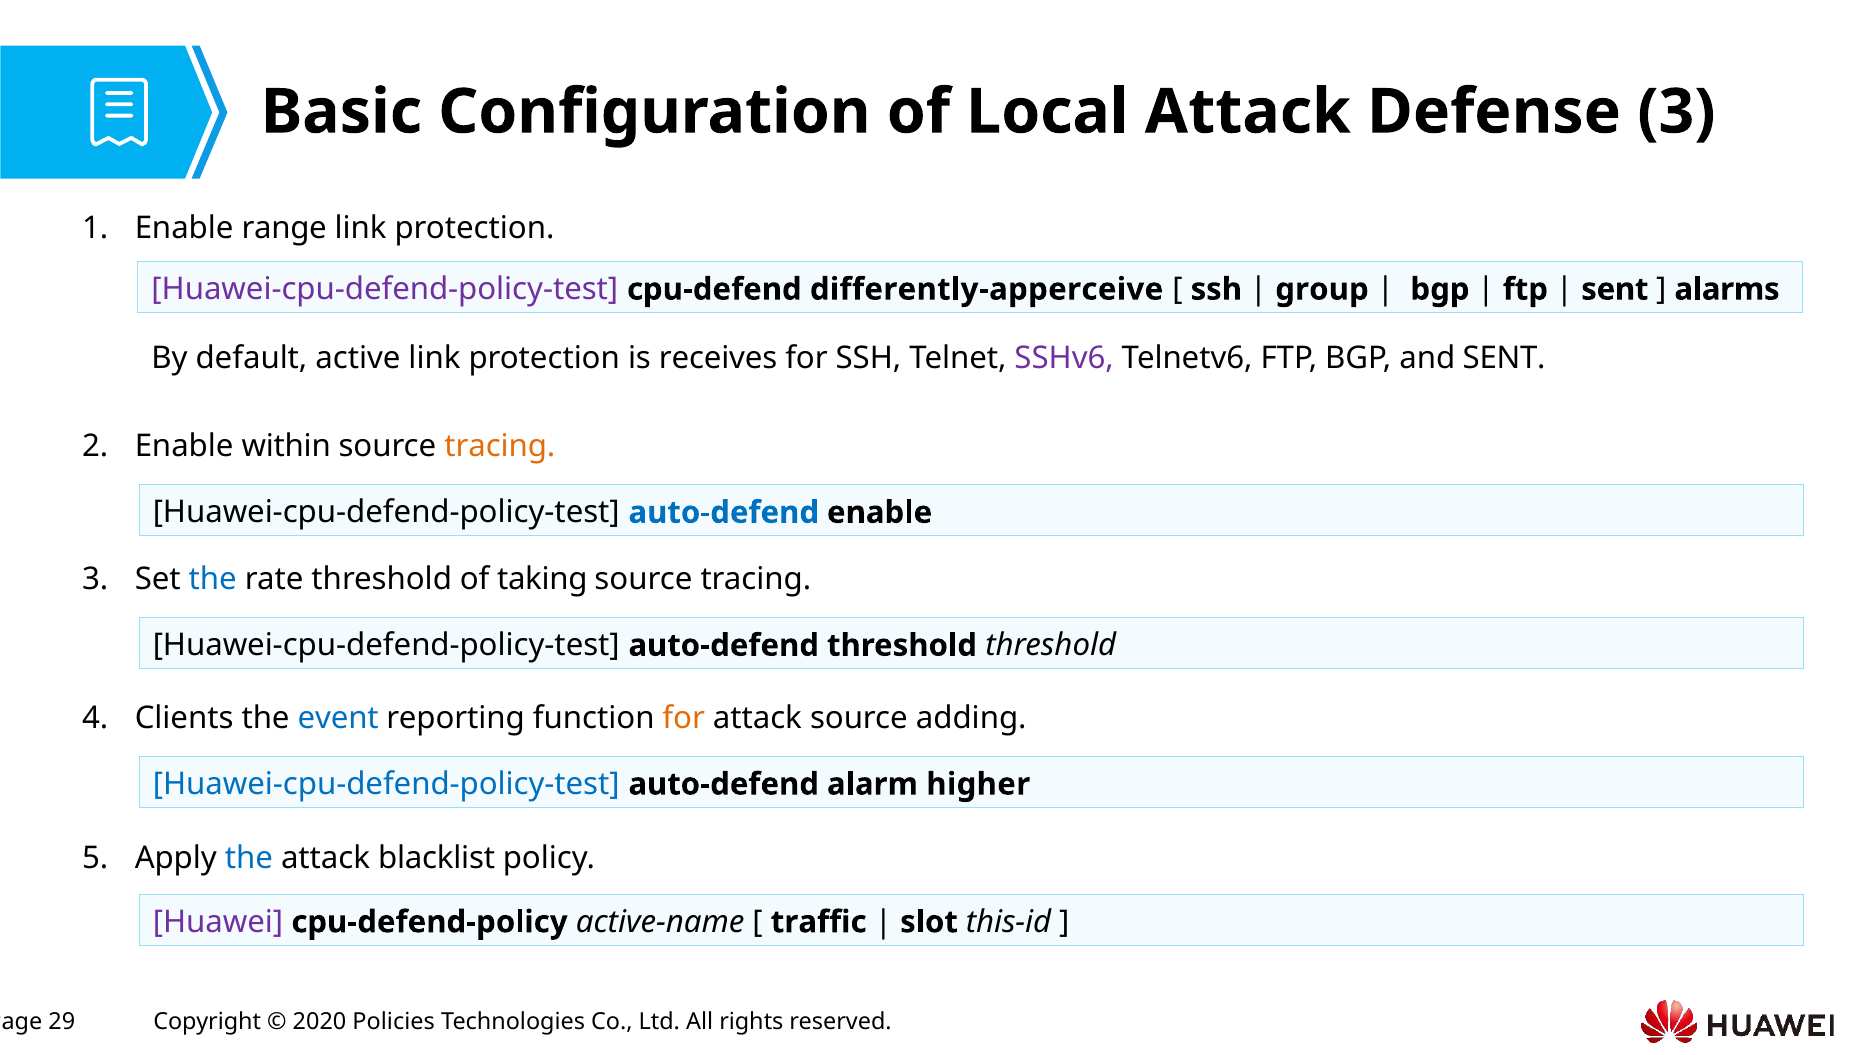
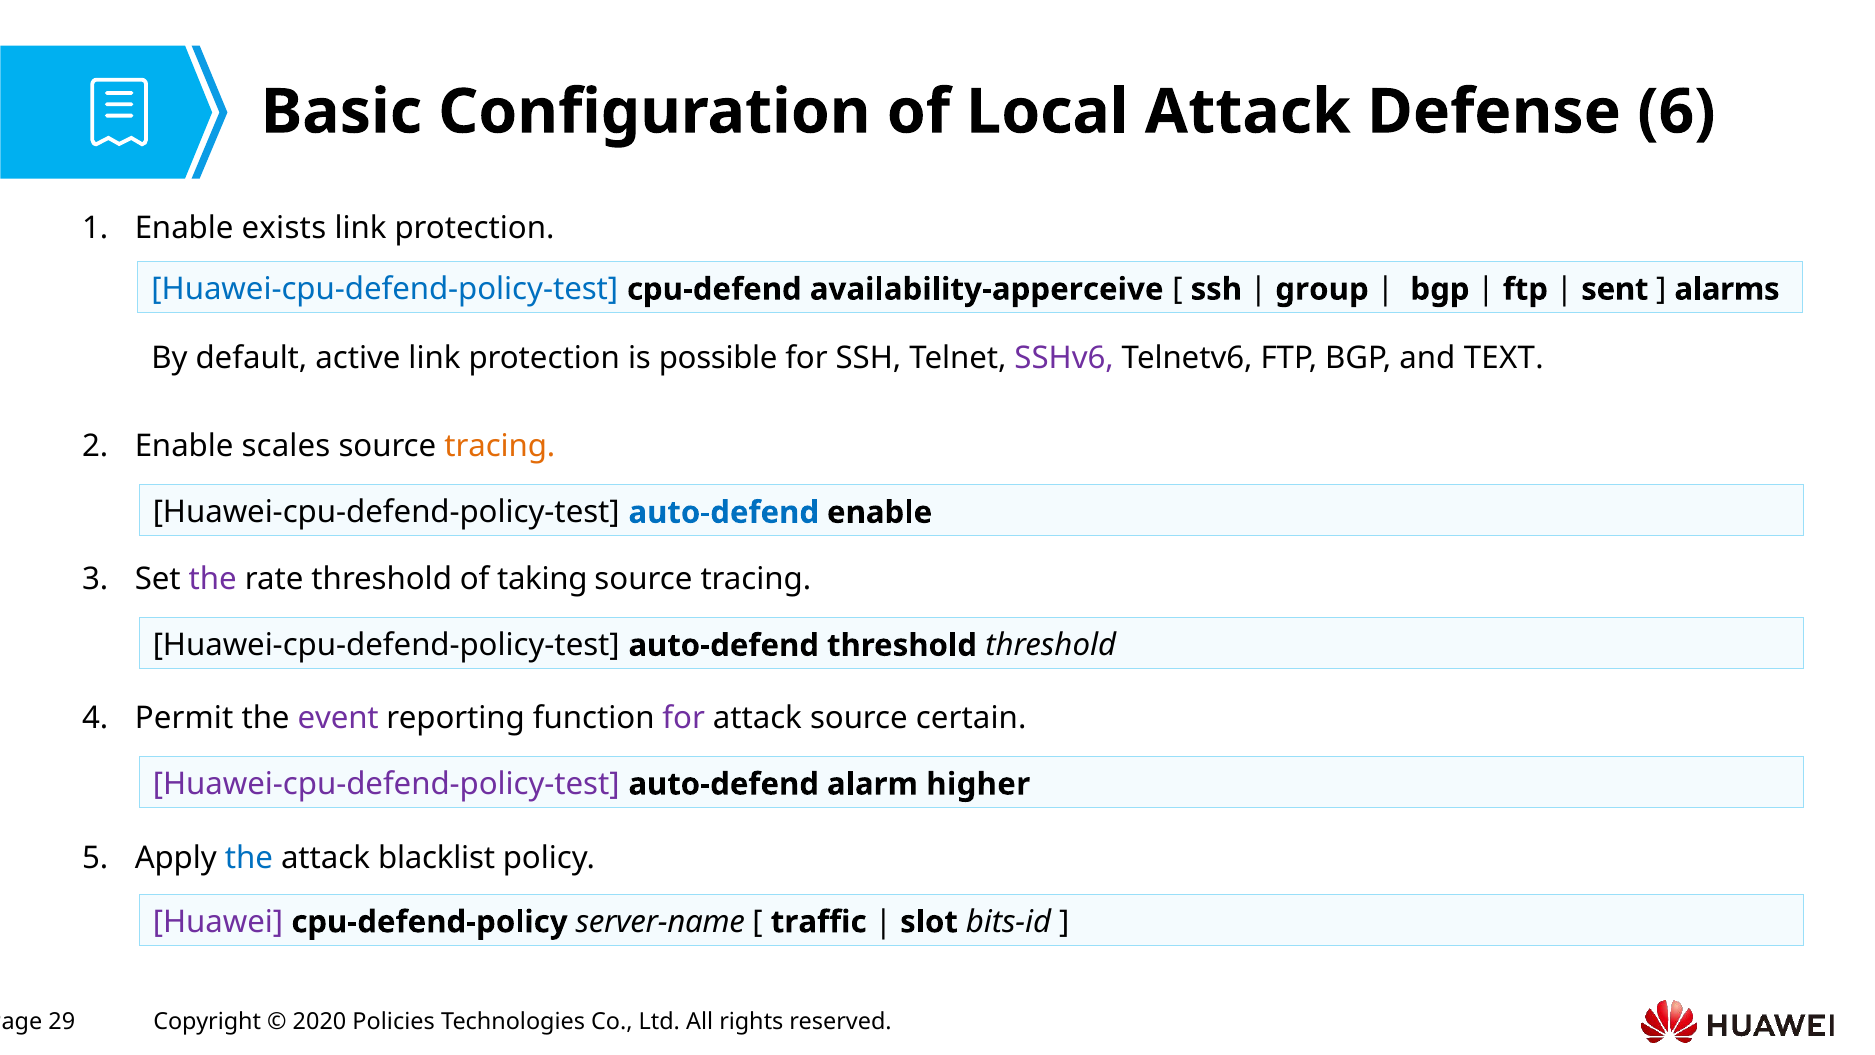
Defense 3: 3 -> 6
range: range -> exists
Huawei-cpu-defend-policy-test at (385, 289) colour: purple -> blue
differently-apperceive: differently-apperceive -> availability-apperceive
receives: receives -> possible
and SENT: SENT -> TEXT
within: within -> scales
the at (213, 579) colour: blue -> purple
Clients: Clients -> Permit
event colour: blue -> purple
for at (684, 718) colour: orange -> purple
adding: adding -> certain
Huawei-cpu-defend-policy-test at (386, 784) colour: blue -> purple
active-name: active-name -> server-name
this-id: this-id -> bits-id
